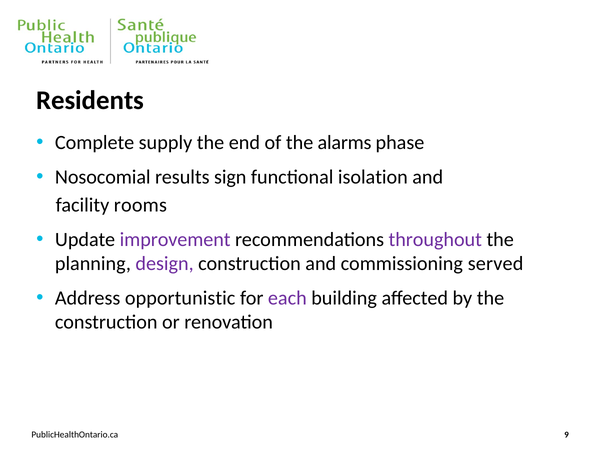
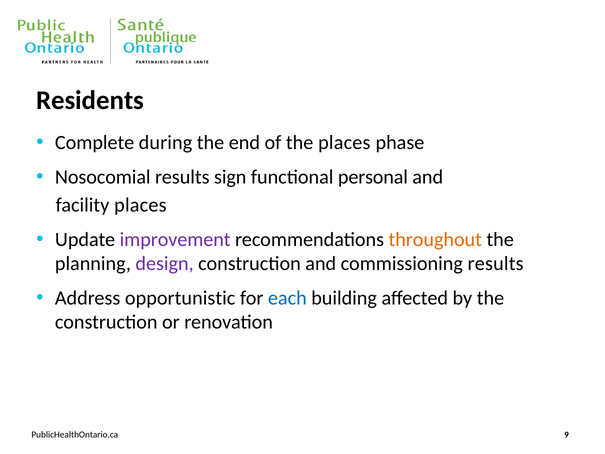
supply: supply -> during
the alarms: alarms -> places
isolation: isolation -> personal
facility rooms: rooms -> places
throughout colour: purple -> orange
commissioning served: served -> results
each colour: purple -> blue
